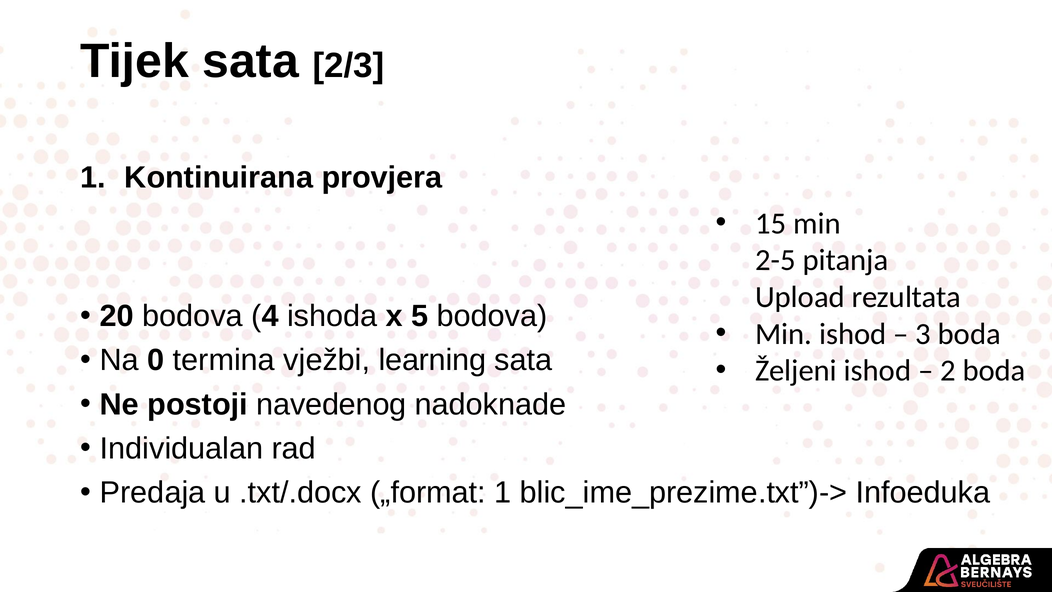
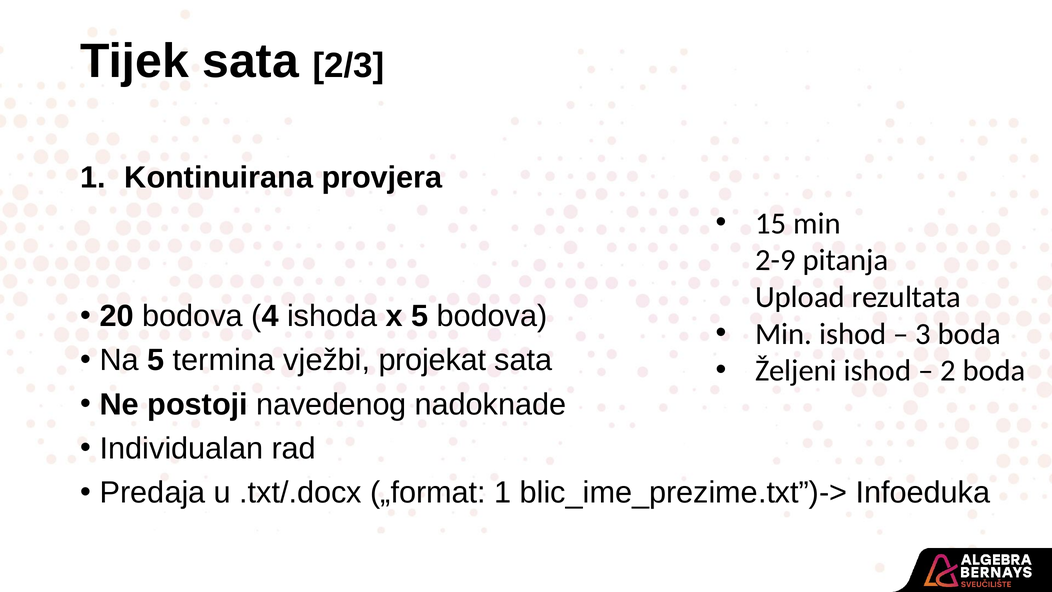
2-5: 2-5 -> 2-9
Na 0: 0 -> 5
learning: learning -> projekat
